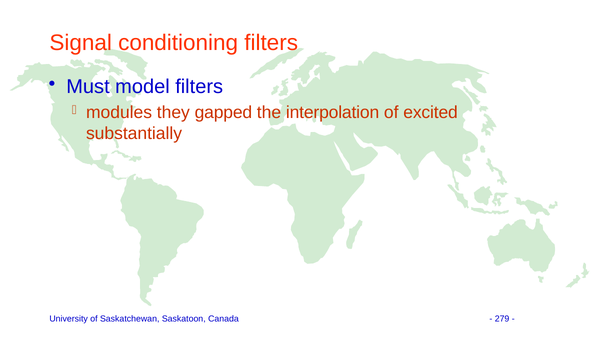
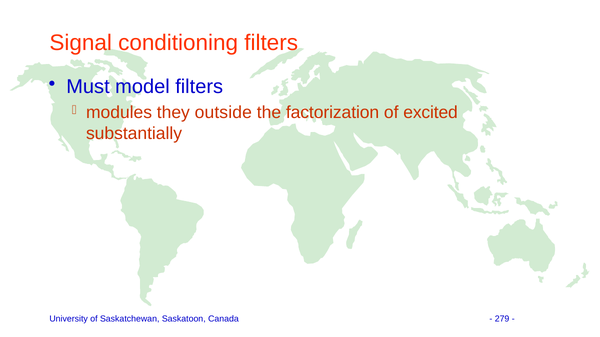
gapped: gapped -> outside
interpolation: interpolation -> factorization
